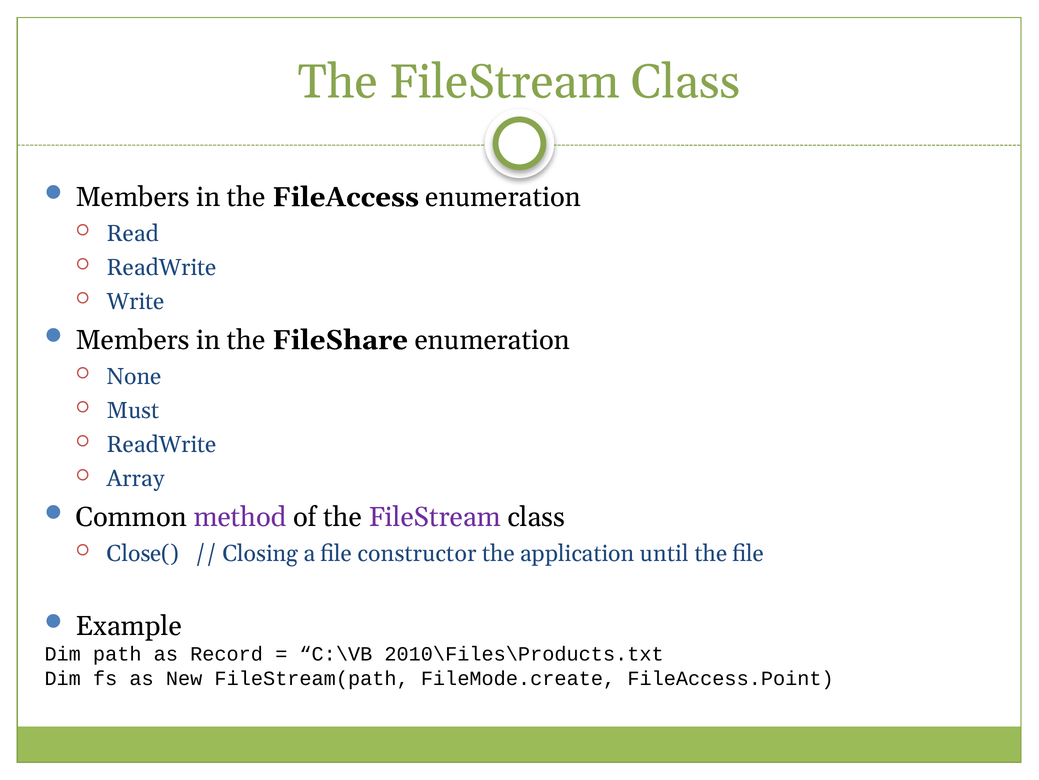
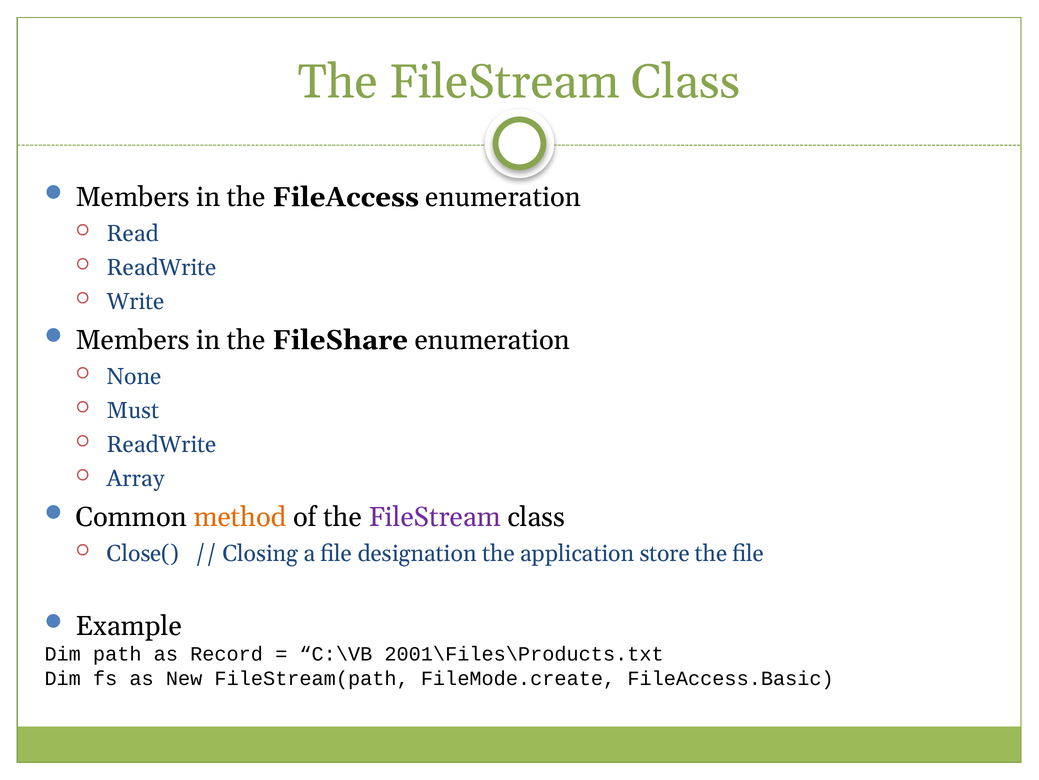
method colour: purple -> orange
constructor: constructor -> designation
until: until -> store
2010\Files\Products.txt: 2010\Files\Products.txt -> 2001\Files\Products.txt
FileAccess.Point: FileAccess.Point -> FileAccess.Basic
